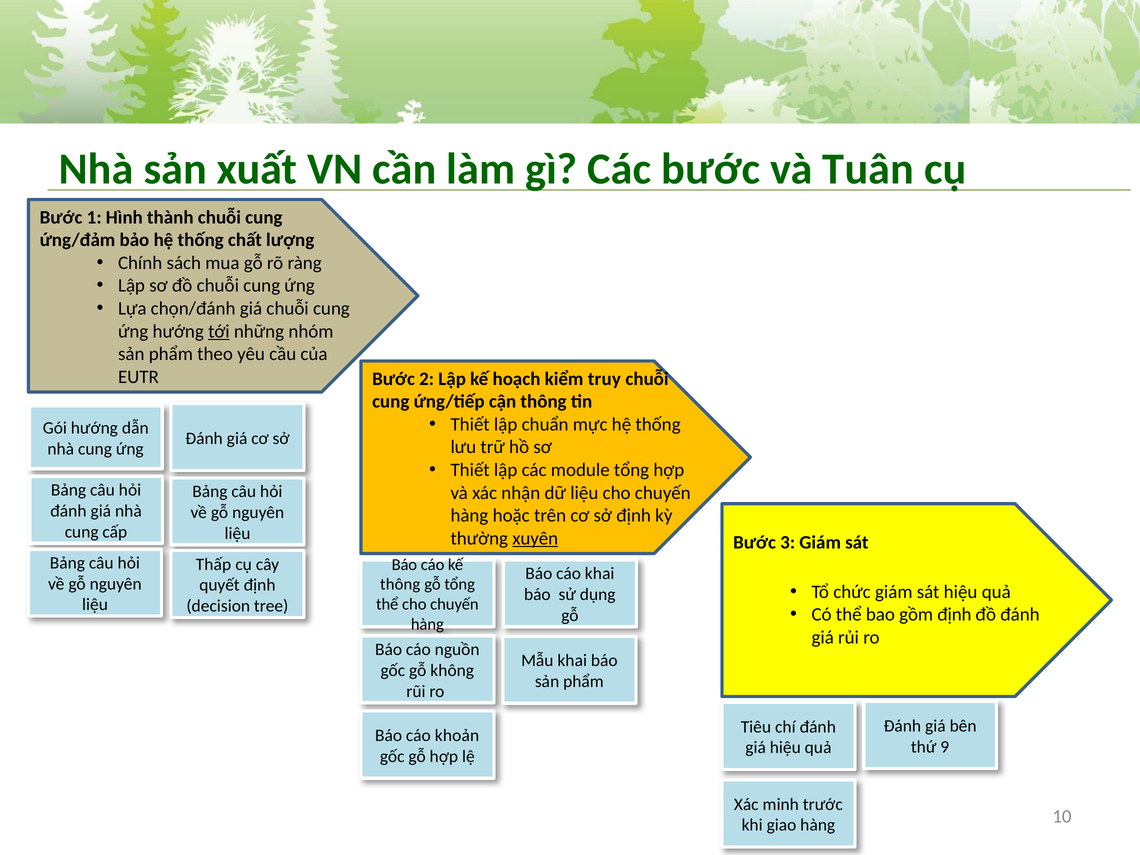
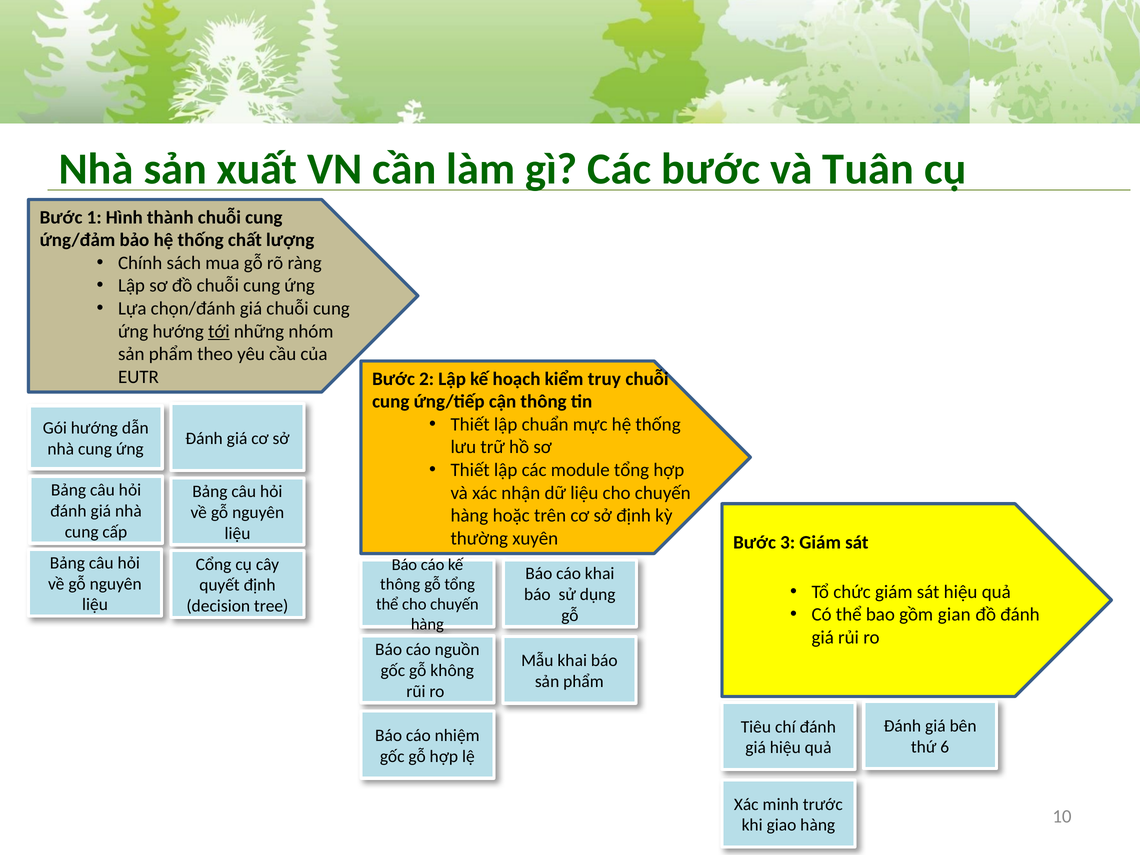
xuyên underline: present -> none
Thấp: Thấp -> Cổng
gồm định: định -> gian
khoản: khoản -> nhiệm
9: 9 -> 6
